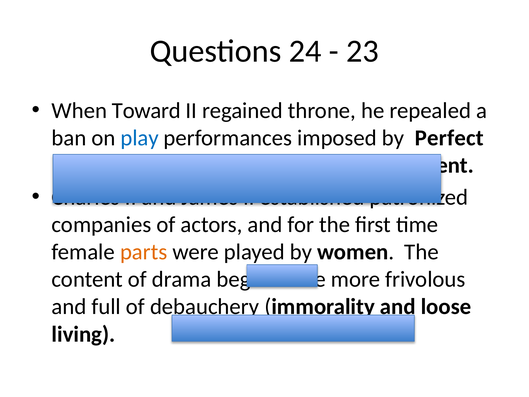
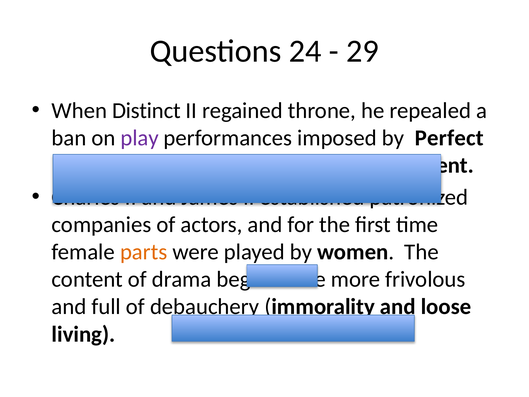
23: 23 -> 29
Toward: Toward -> Distinct
play colour: blue -> purple
